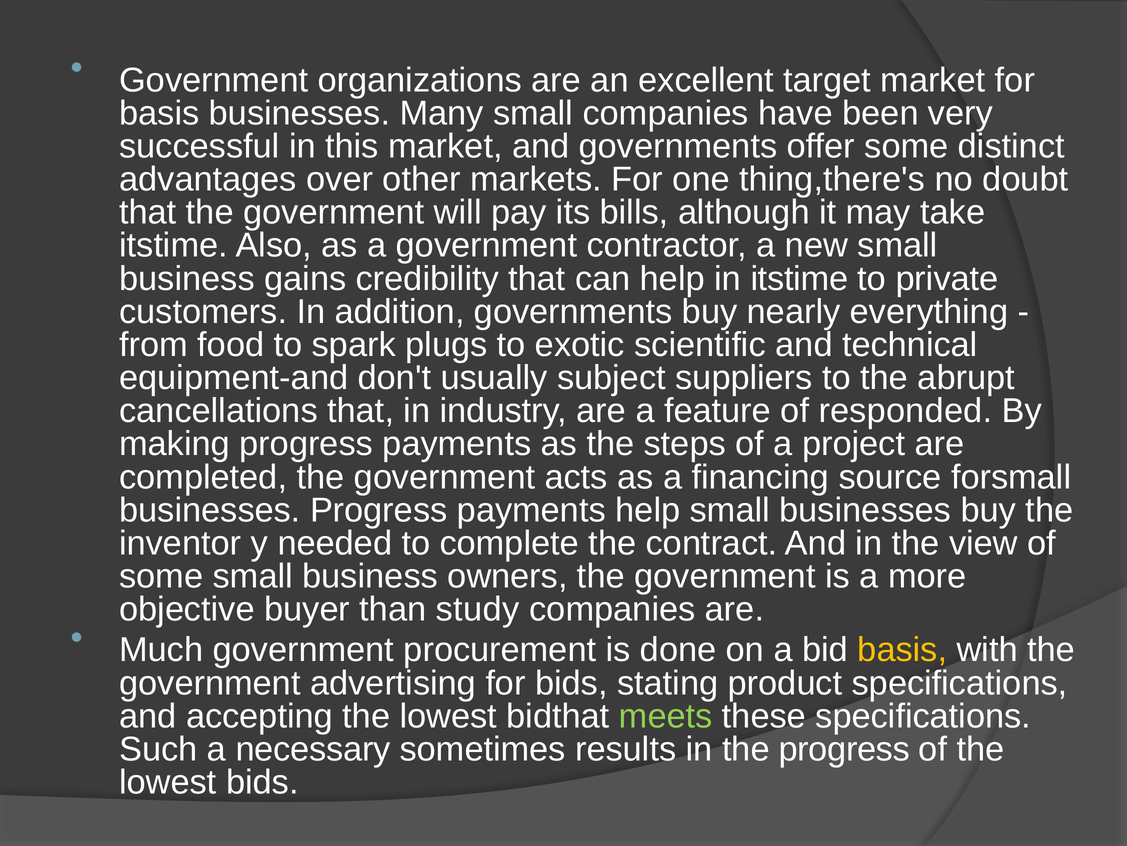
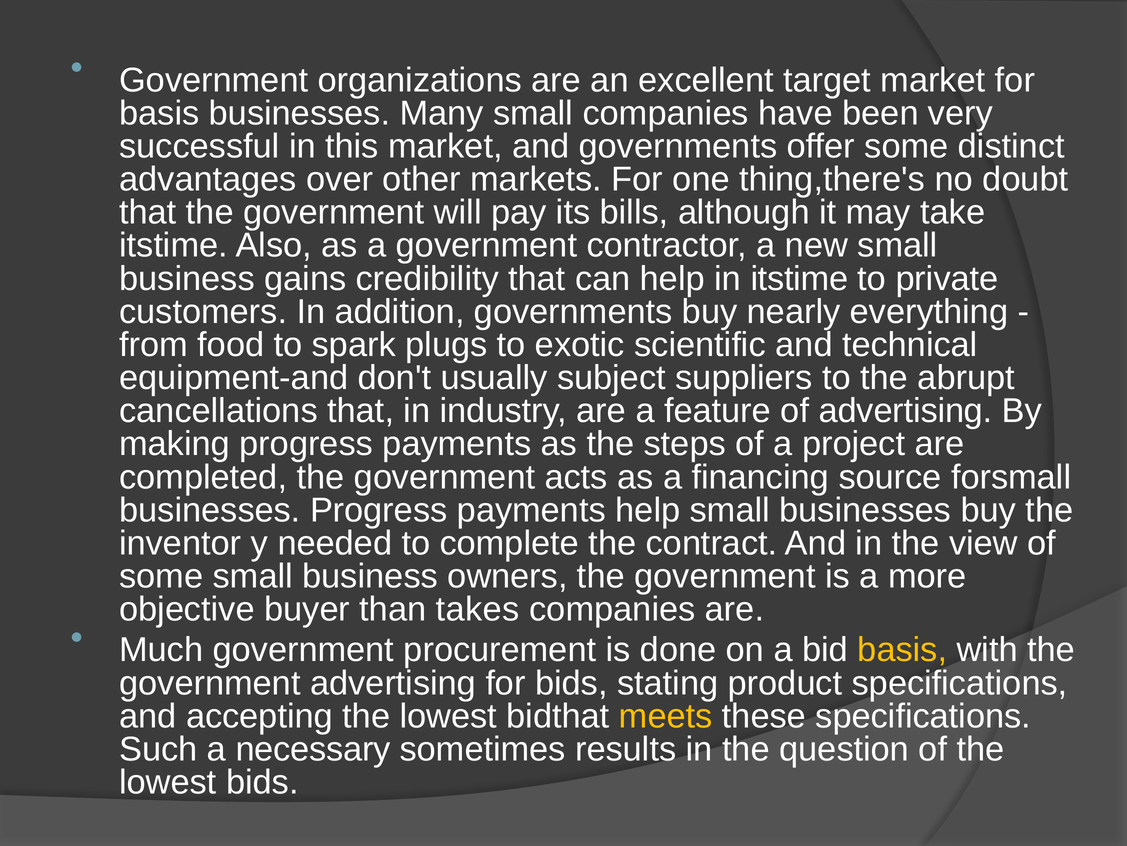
of responded: responded -> advertising
study: study -> takes
meets colour: light green -> yellow
the progress: progress -> question
